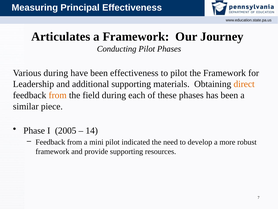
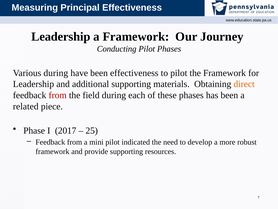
Articulates at (61, 37): Articulates -> Leadership
from at (58, 95) colour: orange -> red
similar: similar -> related
2005: 2005 -> 2017
14: 14 -> 25
